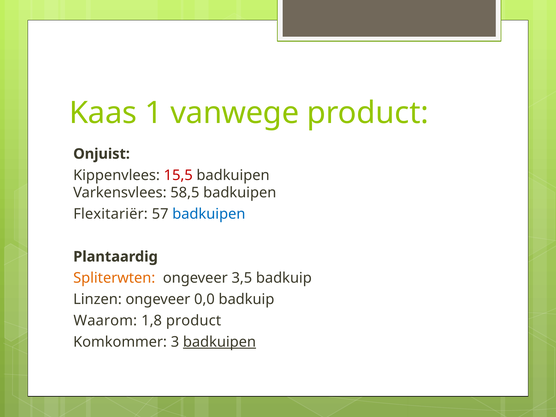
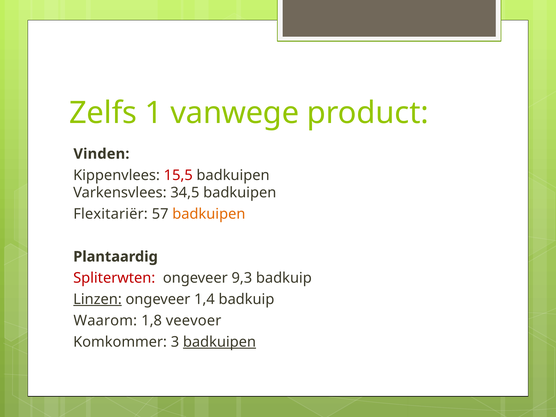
Kaas: Kaas -> Zelfs
Onjuist: Onjuist -> Vinden
58,5: 58,5 -> 34,5
badkuipen at (209, 214) colour: blue -> orange
Spliterwten colour: orange -> red
3,5: 3,5 -> 9,3
Linzen underline: none -> present
0,0: 0,0 -> 1,4
1,8 product: product -> veevoer
